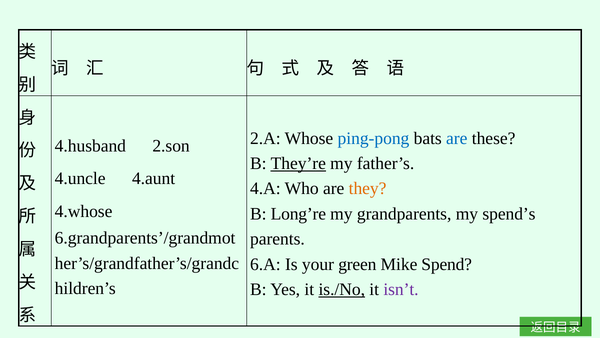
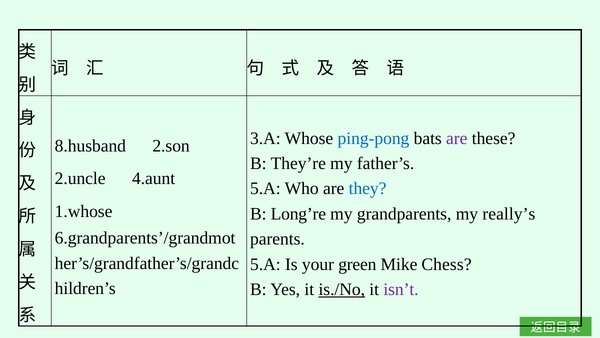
2.A: 2.A -> 3.A
are at (457, 138) colour: blue -> purple
4.husband: 4.husband -> 8.husband
They’re underline: present -> none
4.uncle: 4.uncle -> 2.uncle
4.A at (265, 188): 4.A -> 5.A
they colour: orange -> blue
4.whose: 4.whose -> 1.whose
spend’s: spend’s -> really’s
6.A at (265, 264): 6.A -> 5.A
Spend: Spend -> Chess
